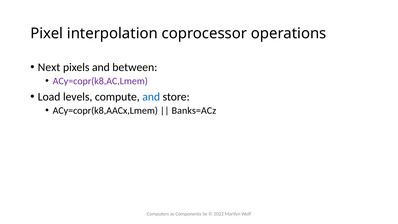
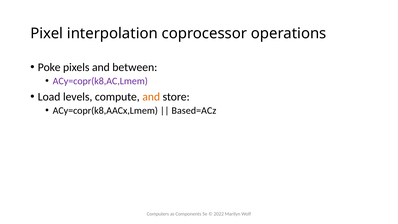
Next: Next -> Poke
and at (151, 97) colour: blue -> orange
Banks=ACz: Banks=ACz -> Based=ACz
